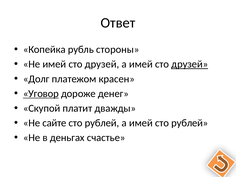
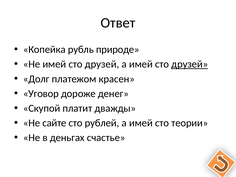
стороны: стороны -> природе
Уговор underline: present -> none
имей сто рублей: рублей -> теории
